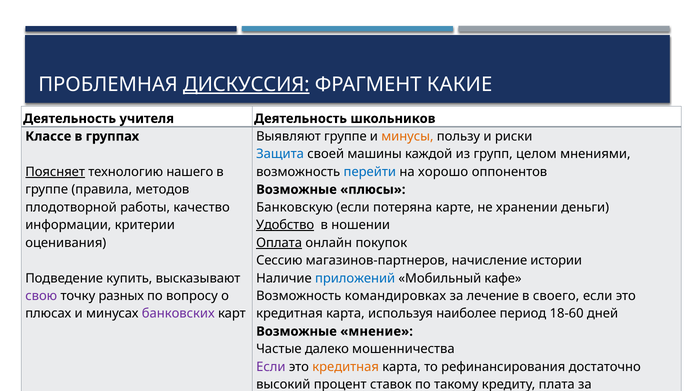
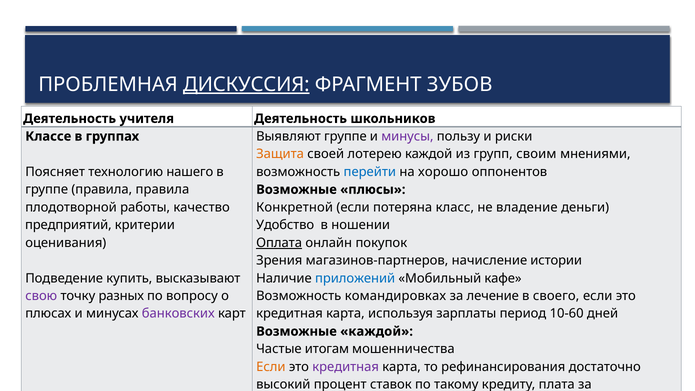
КАКИЕ: КАКИЕ -> ЗУБОВ
минусы colour: orange -> purple
Защита colour: blue -> orange
машины: машины -> лотерею
целом: целом -> своим
Поясняет underline: present -> none
правила методов: методов -> правила
Банковскую: Банковскую -> Конкретной
карте: карте -> класс
хранении: хранении -> владение
информации: информации -> предприятий
Удобство underline: present -> none
Сессию: Сессию -> Зрения
наиболее: наиболее -> зарплаты
18-60: 18-60 -> 10-60
Возможные мнение: мнение -> каждой
далеко: далеко -> итогам
Если at (271, 367) colour: purple -> orange
кредитная at (346, 367) colour: orange -> purple
